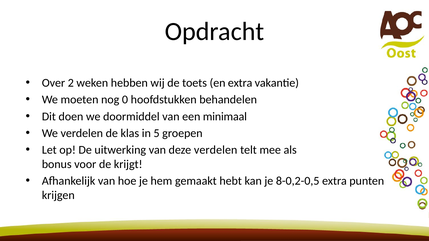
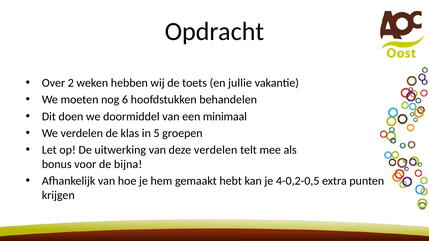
en extra: extra -> jullie
0: 0 -> 6
krijgt: krijgt -> bijna
8-0,2-0,5: 8-0,2-0,5 -> 4-0,2-0,5
